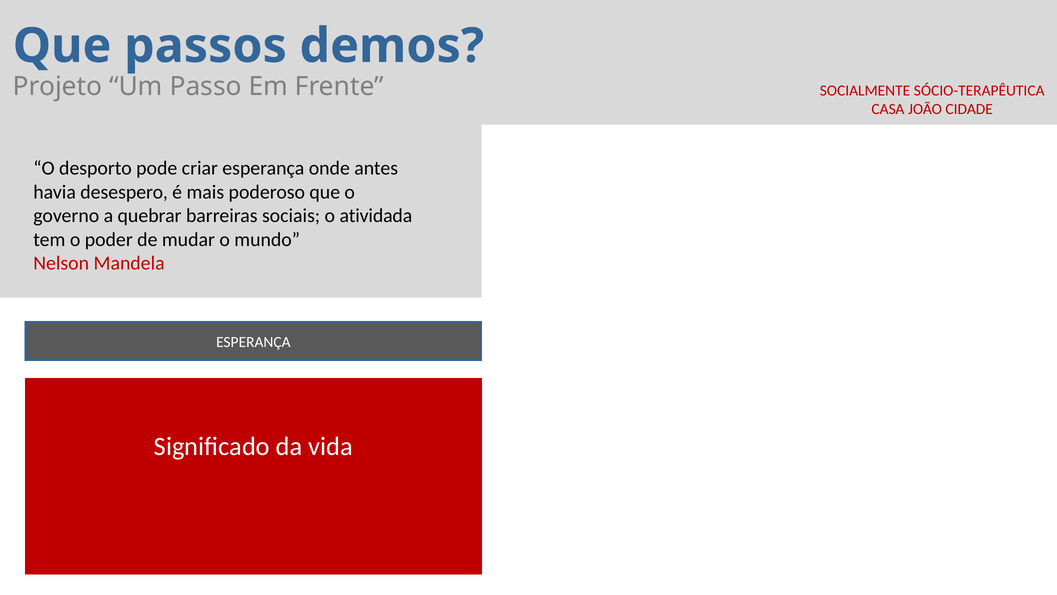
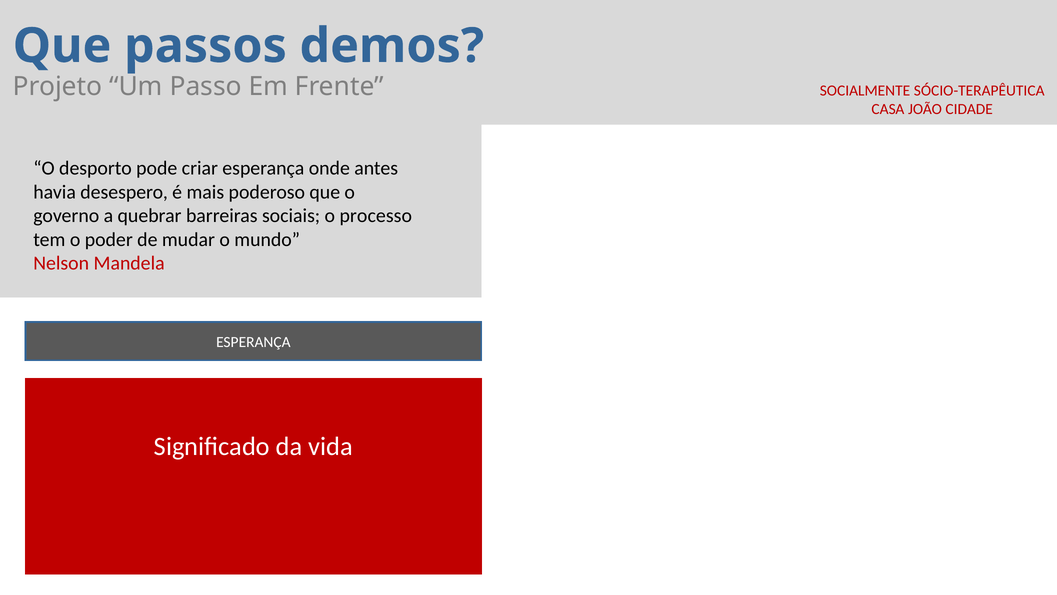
atividada: atividada -> processo
